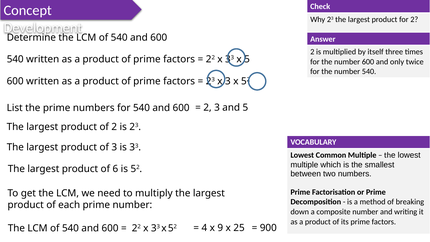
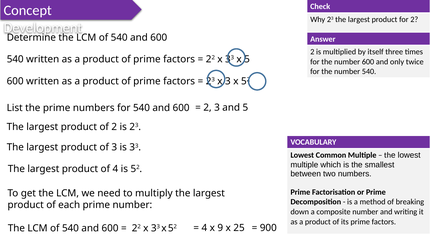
of 6: 6 -> 4
